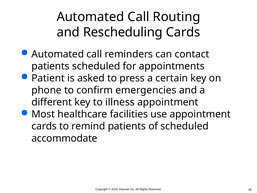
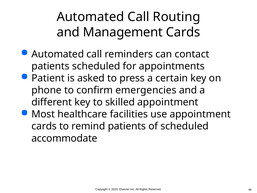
Rescheduling: Rescheduling -> Management
illness: illness -> skilled
